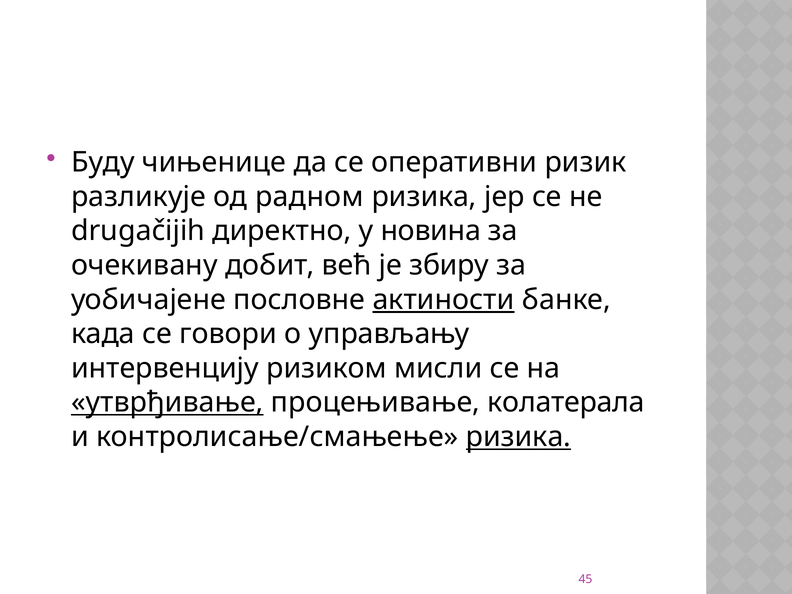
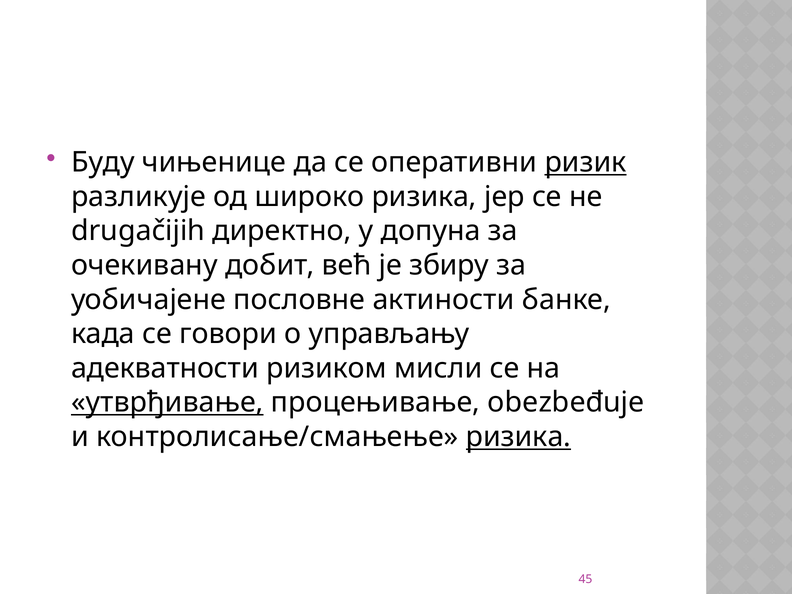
ризик underline: none -> present
радном: радном -> широко
новина: новина -> допуна
актиности underline: present -> none
интервенцију: интервенцију -> адекватности
колатерала: колатерала -> obezbeđuje
